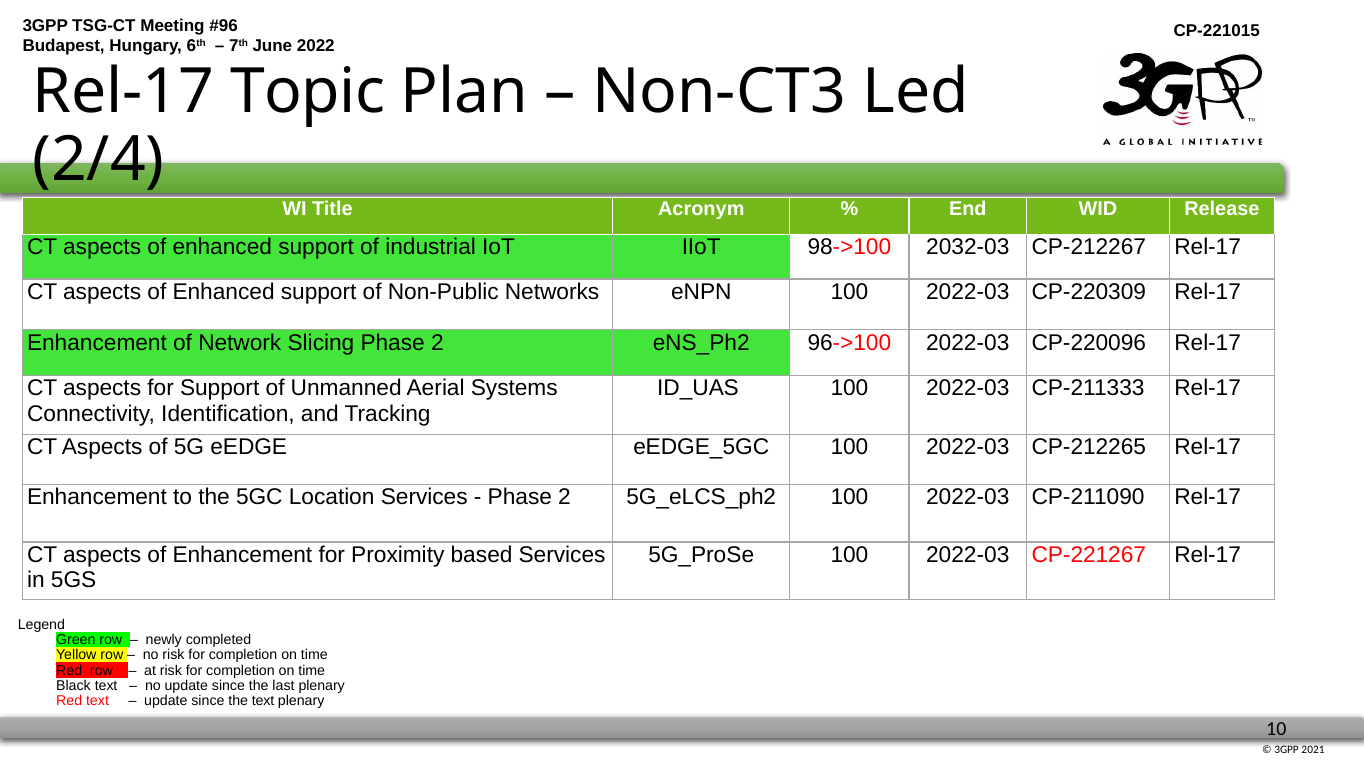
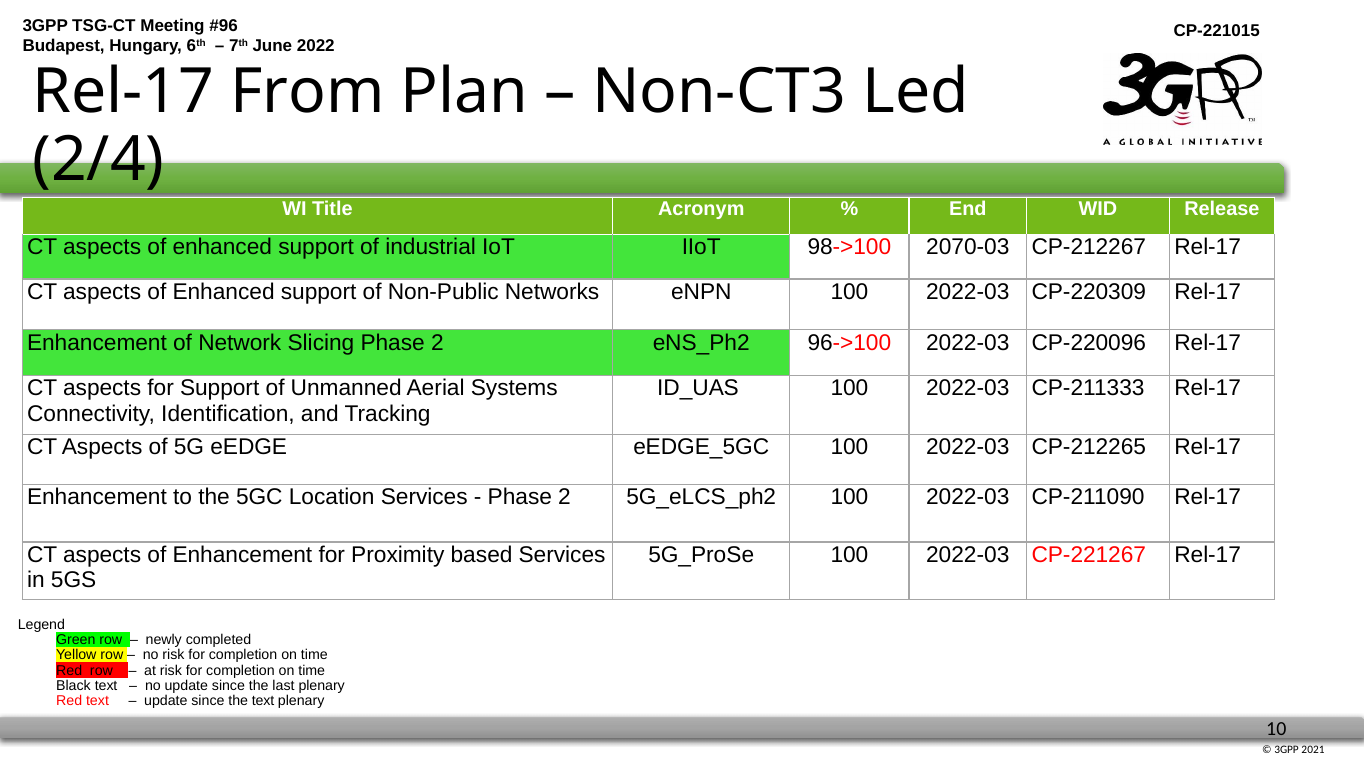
Topic: Topic -> From
2032-03: 2032-03 -> 2070-03
